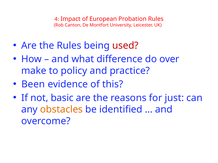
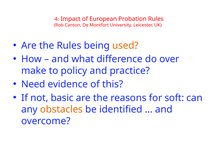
used colour: red -> orange
Been: Been -> Need
just: just -> soft
